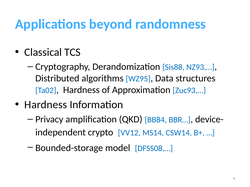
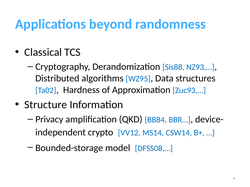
Hardness at (46, 105): Hardness -> Structure
